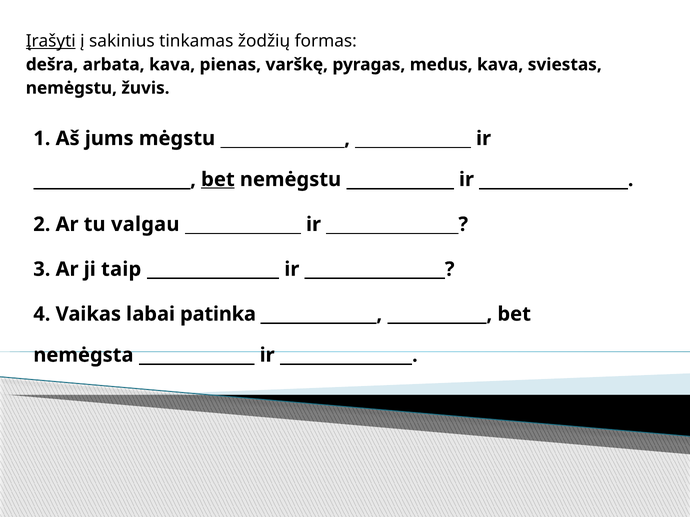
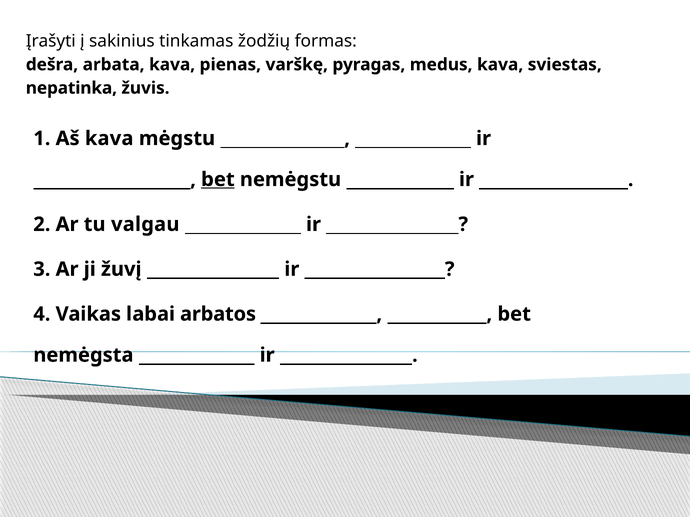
Įrašyti underline: present -> none
nemėgstu at (71, 88): nemėgstu -> nepatinka
Aš jums: jums -> kava
taip: taip -> žuvį
patinka: patinka -> arbatos
